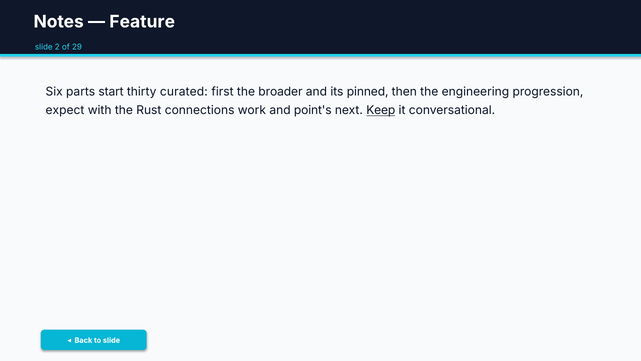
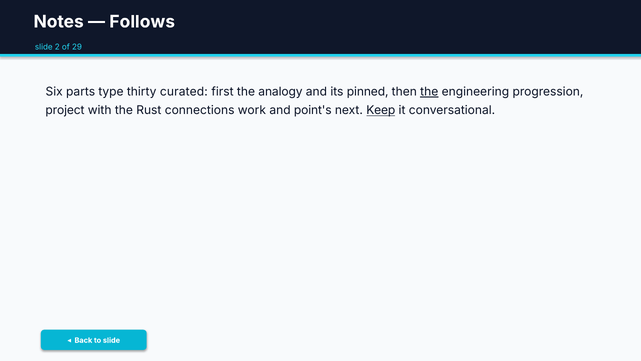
Feature: Feature -> Follows
start: start -> type
broader: broader -> analogy
the at (429, 92) underline: none -> present
expect: expect -> project
